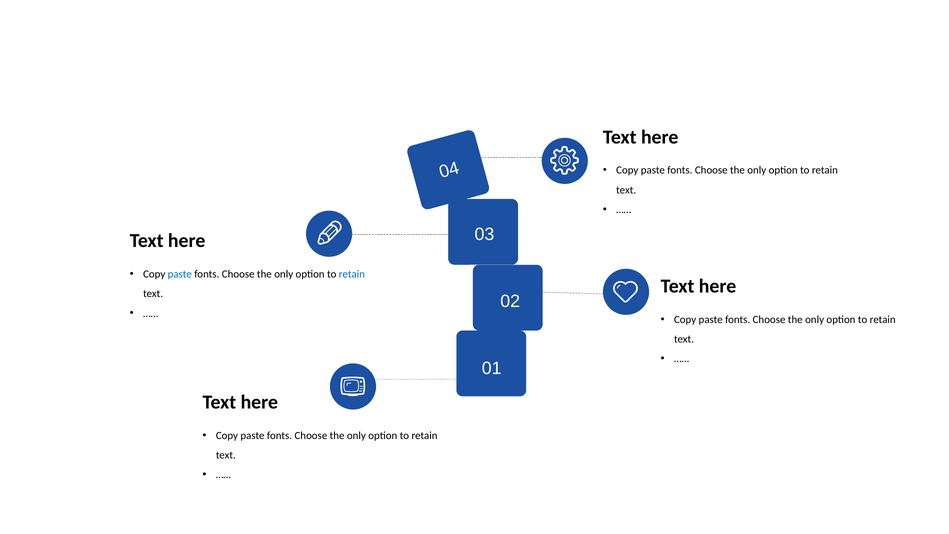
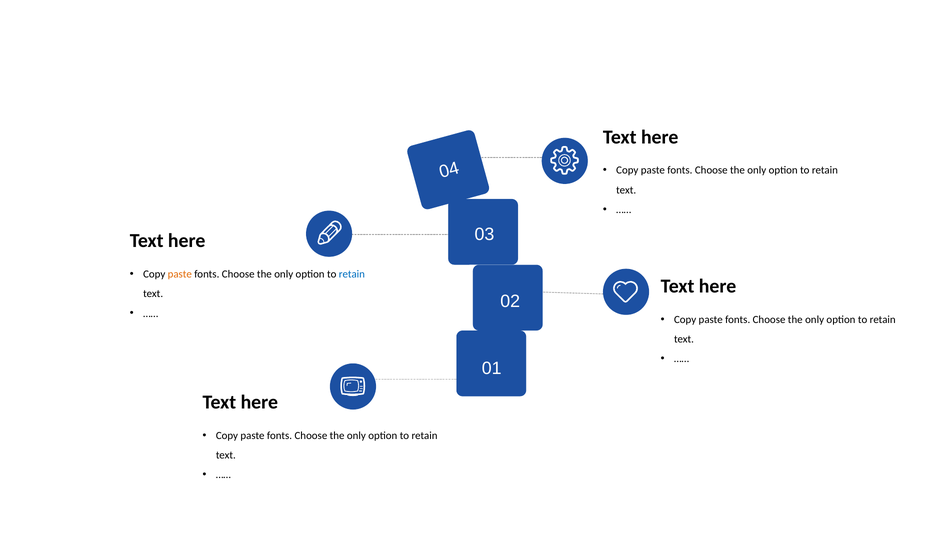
paste at (180, 274) colour: blue -> orange
